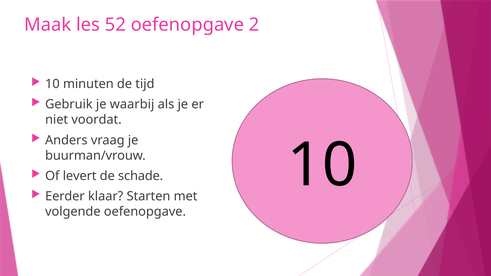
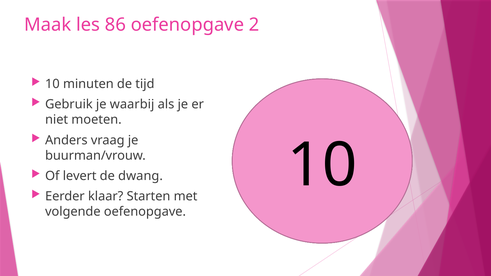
52: 52 -> 86
voordat: voordat -> moeten
schade: schade -> dwang
